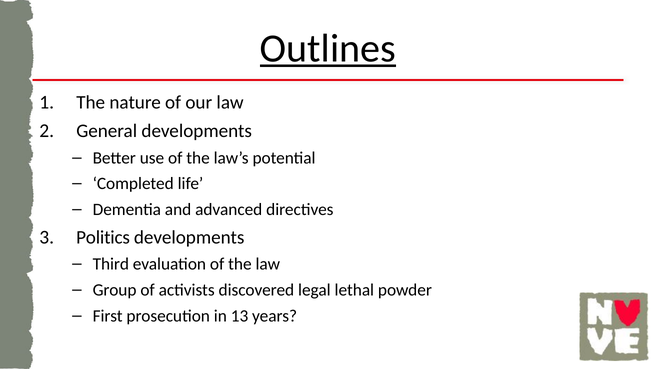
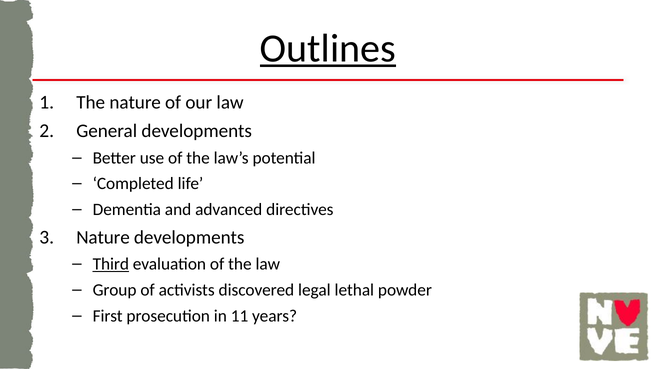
Politics at (103, 237): Politics -> Nature
Third underline: none -> present
13: 13 -> 11
